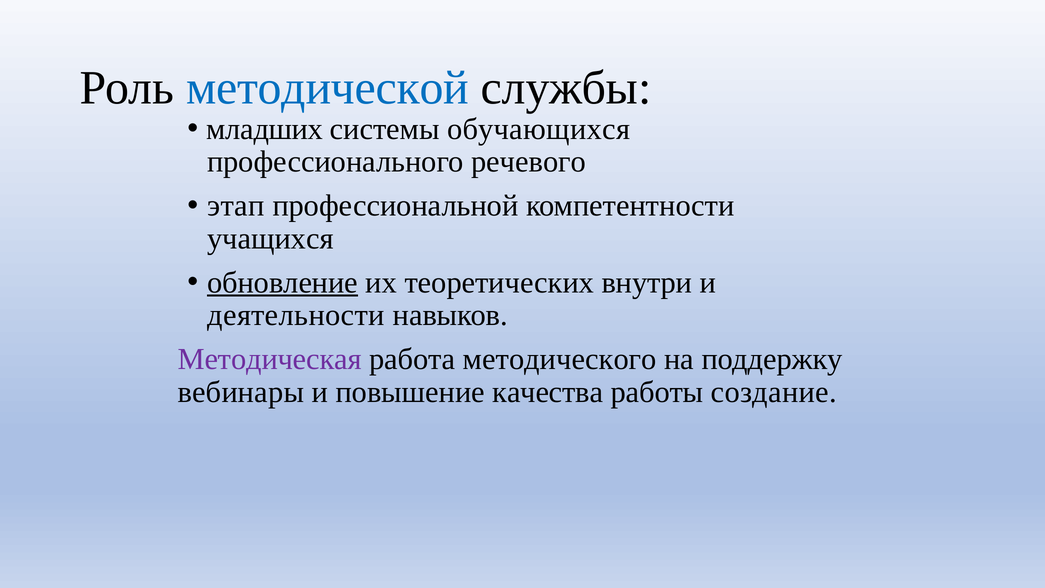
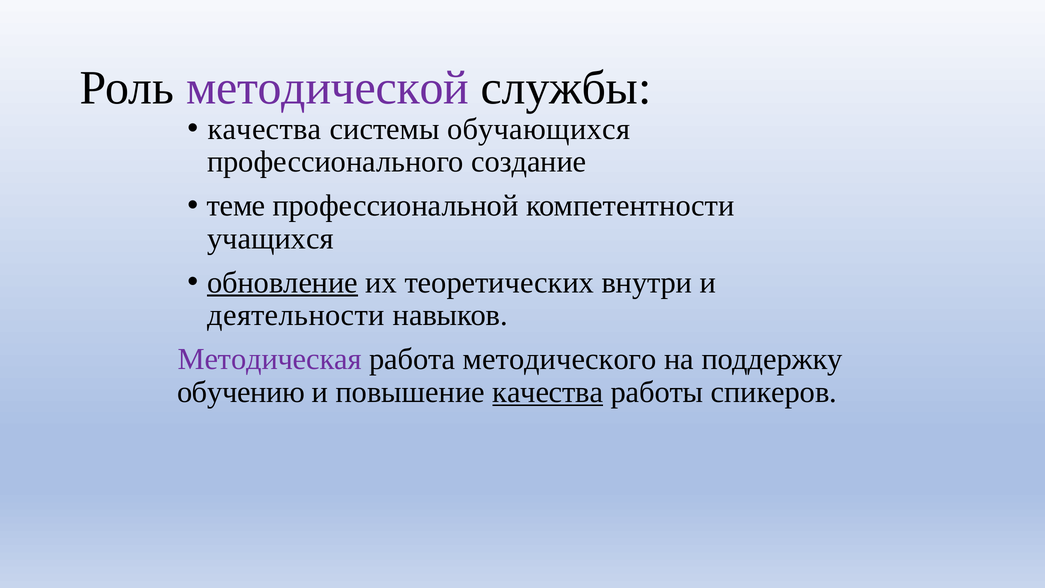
методической colour: blue -> purple
младших at (265, 129): младших -> качества
речевого: речевого -> создание
этап: этап -> теме
вебинары: вебинары -> обучению
качества at (548, 392) underline: none -> present
создание: создание -> спикеров
